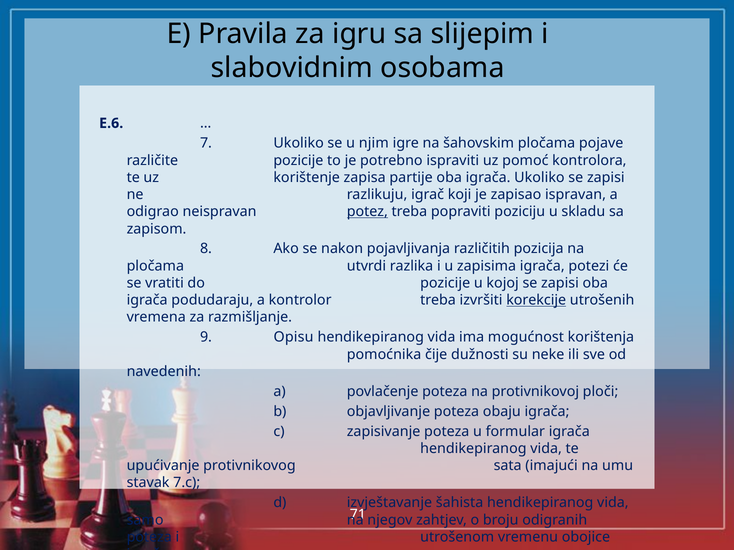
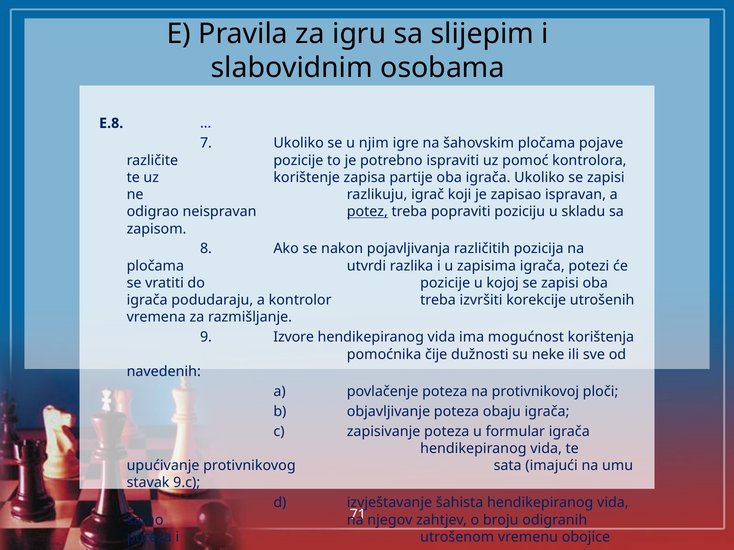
E.6: E.6 -> E.8
korekcije underline: present -> none
Opisu: Opisu -> Izvore
7.c: 7.c -> 9.c
